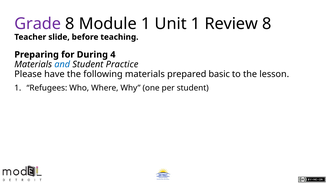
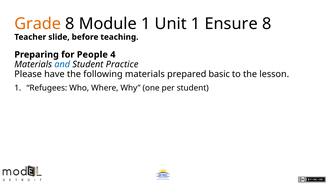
Grade colour: purple -> orange
Review: Review -> Ensure
During: During -> People
